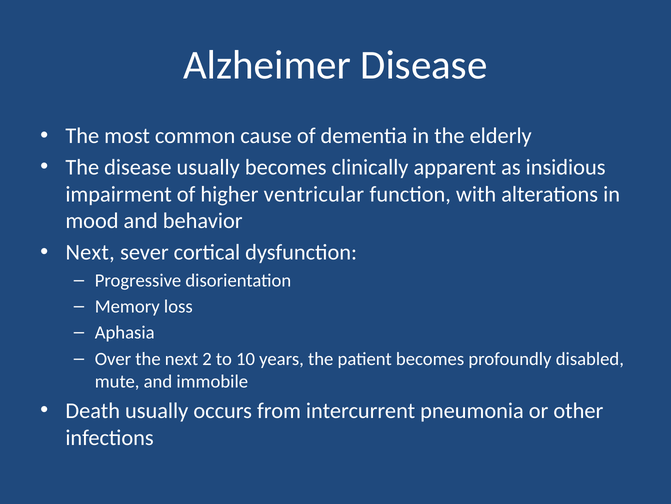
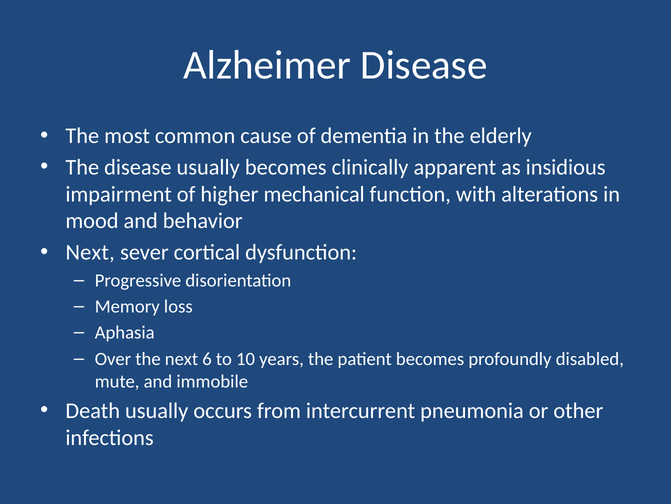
ventricular: ventricular -> mechanical
2: 2 -> 6
